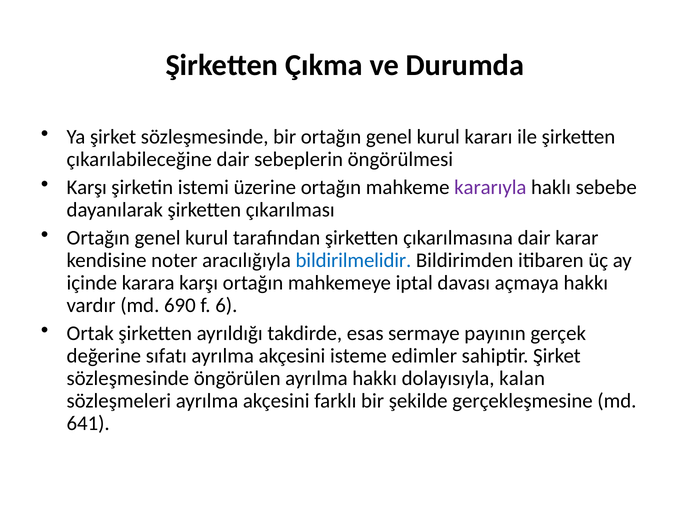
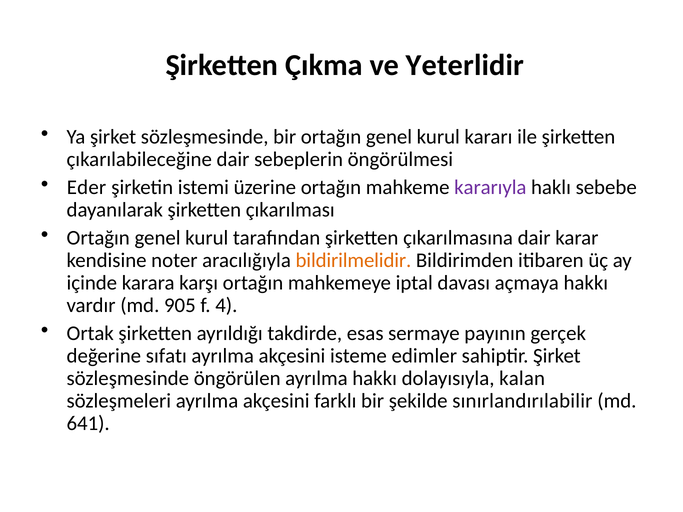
Durumda: Durumda -> Yeterlidir
Karşı at (87, 187): Karşı -> Eder
bildirilmelidir colour: blue -> orange
690: 690 -> 905
6: 6 -> 4
gerçekleşmesine: gerçekleşmesine -> sınırlandırılabilir
